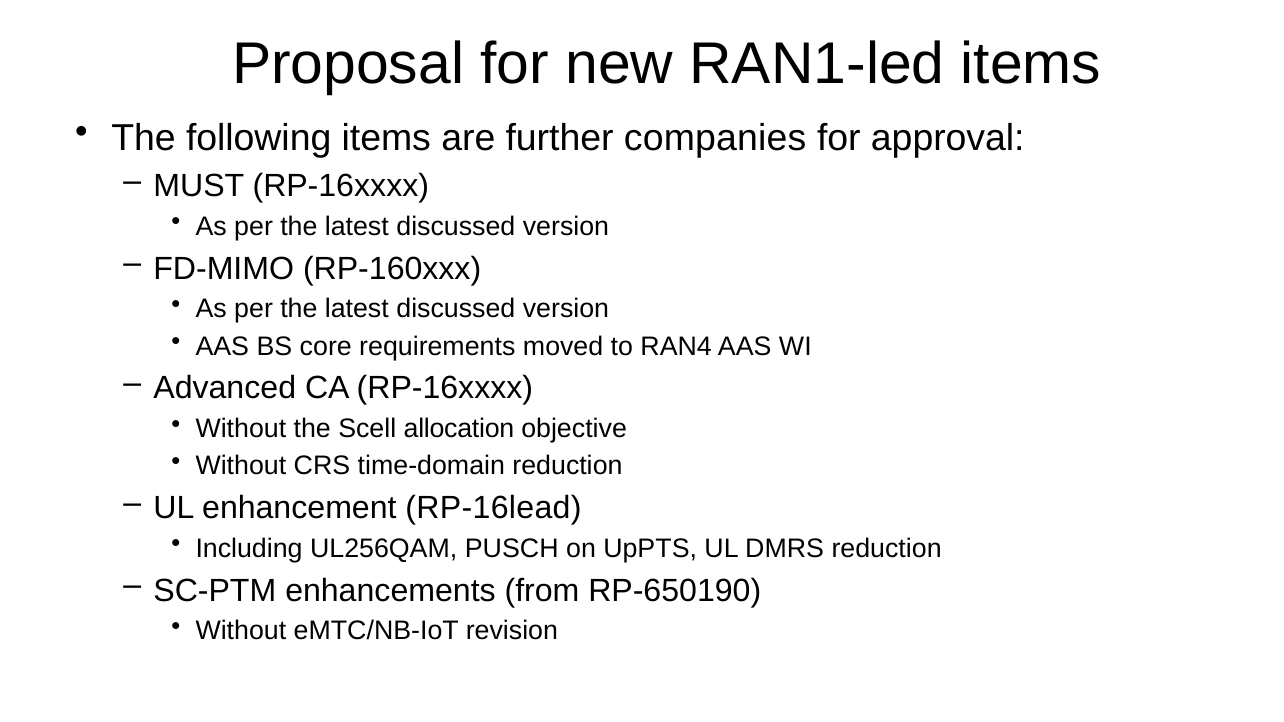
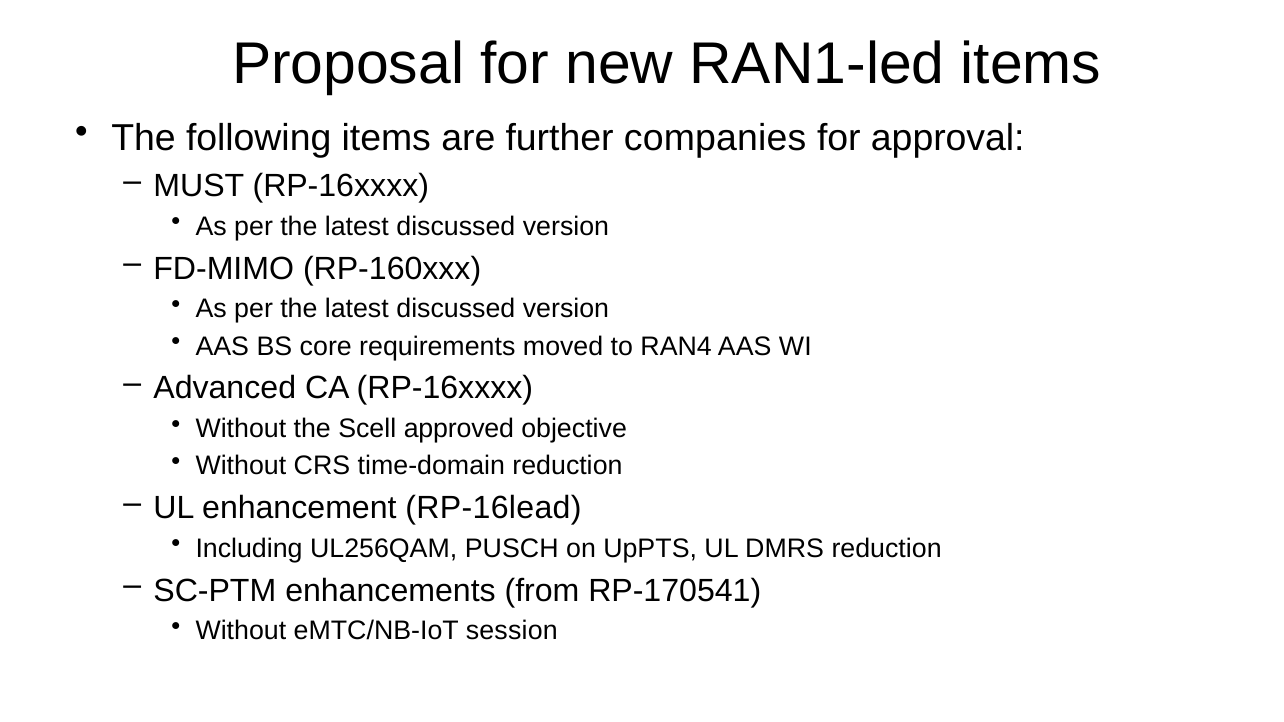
allocation: allocation -> approved
RP-650190: RP-650190 -> RP-170541
revision: revision -> session
